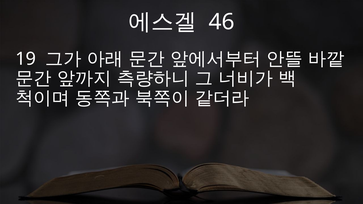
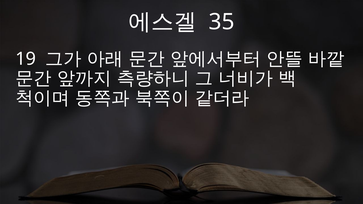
46: 46 -> 35
